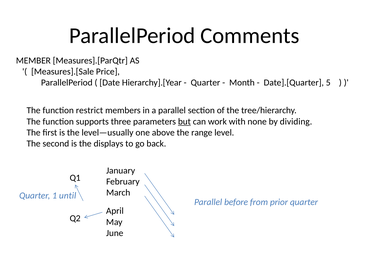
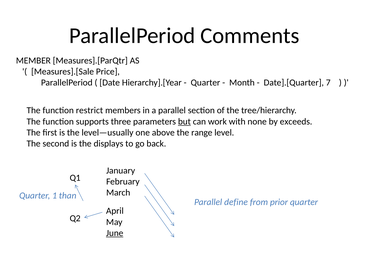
5: 5 -> 7
dividing: dividing -> exceeds
until: until -> than
before: before -> define
June underline: none -> present
